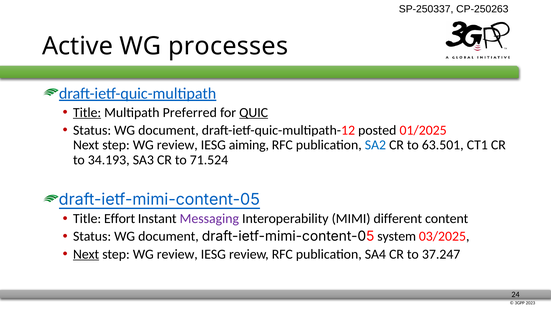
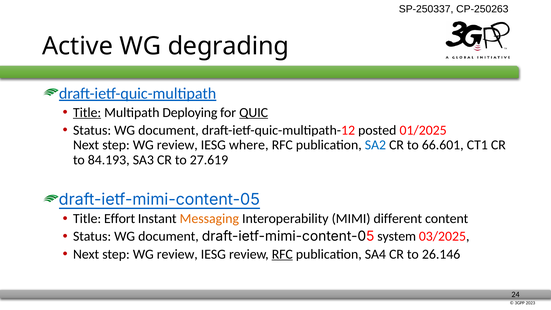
processes: processes -> degrading
Preferred: Preferred -> Deploying
aiming: aiming -> where
63.501: 63.501 -> 66.601
34.193: 34.193 -> 84.193
71.524: 71.524 -> 27.619
Messaging colour: purple -> orange
Next at (86, 254) underline: present -> none
RFC at (282, 254) underline: none -> present
37.247: 37.247 -> 26.146
